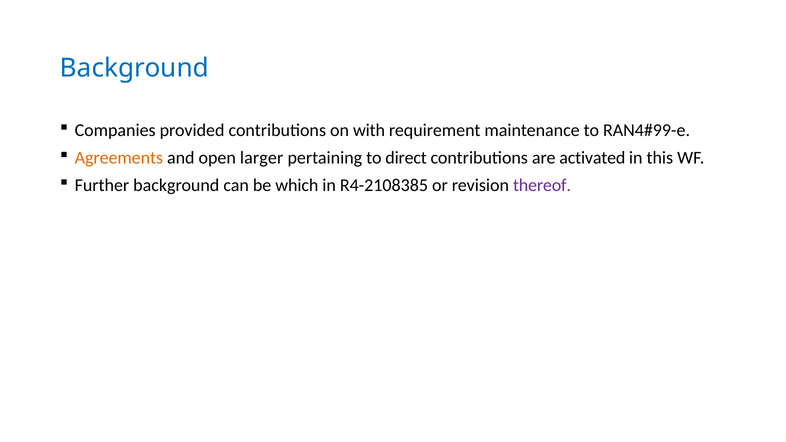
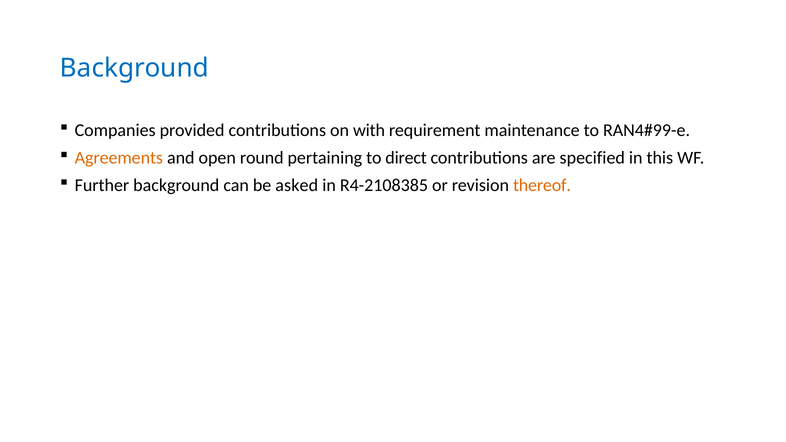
larger: larger -> round
activated: activated -> specified
which: which -> asked
thereof colour: purple -> orange
